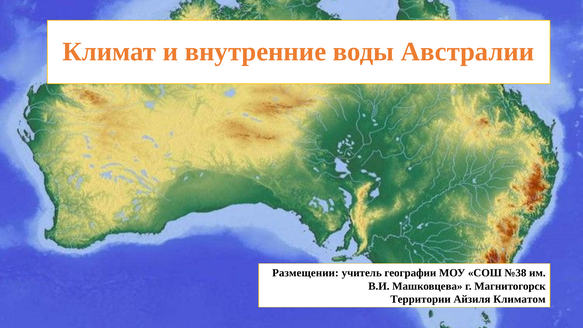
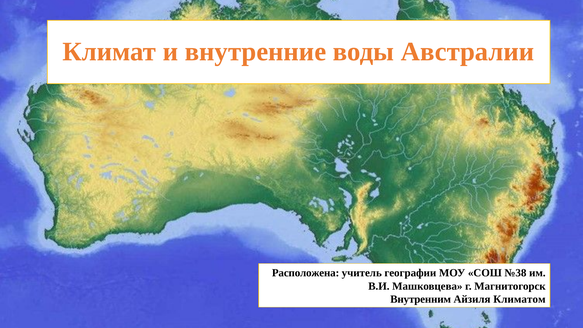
Размещении: Размещении -> Расположена
Территории: Территории -> Внутренним
